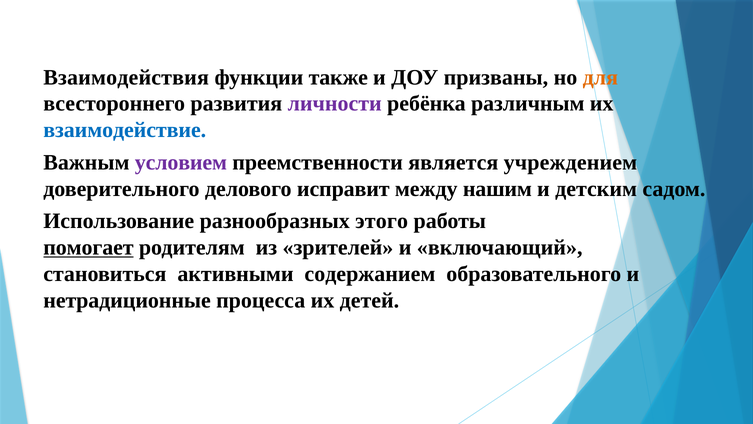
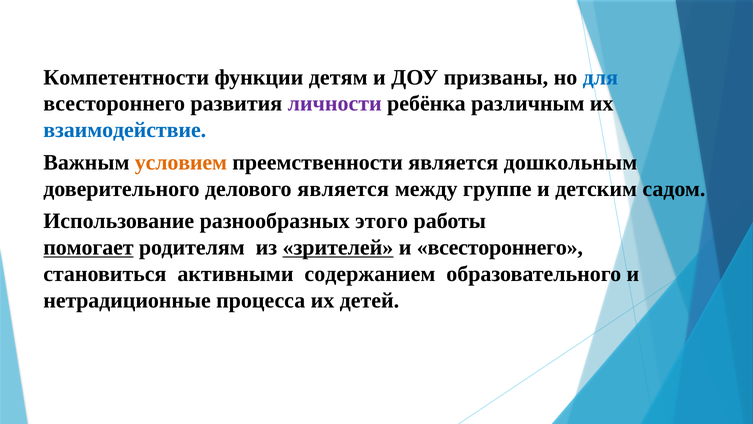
Взаимодействия: Взаимодействия -> Компетентности
также: также -> детям
для colour: orange -> blue
условием colour: purple -> orange
учреждением: учреждением -> дошкольным
делового исправит: исправит -> является
нашим: нашим -> группе
зрителей underline: none -> present
и включающий: включающий -> всестороннего
